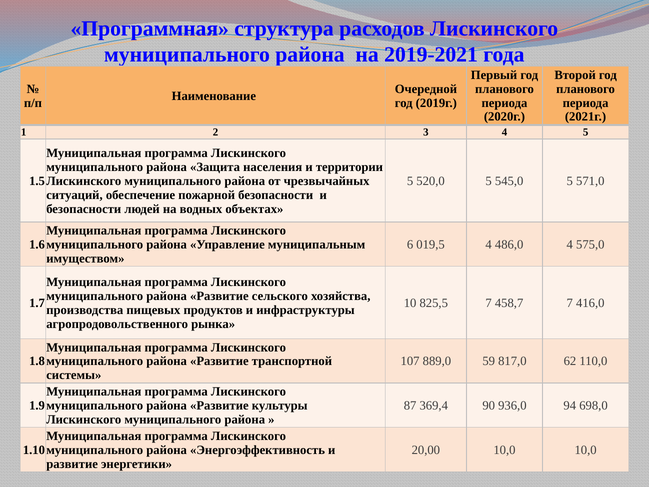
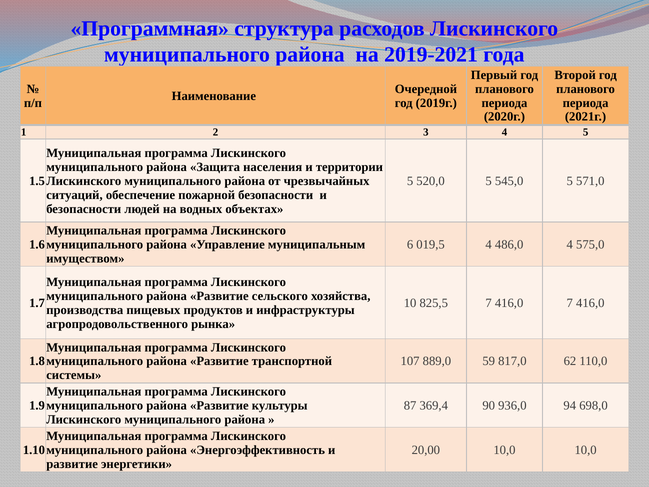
825,5 7 458,7: 458,7 -> 416,0
